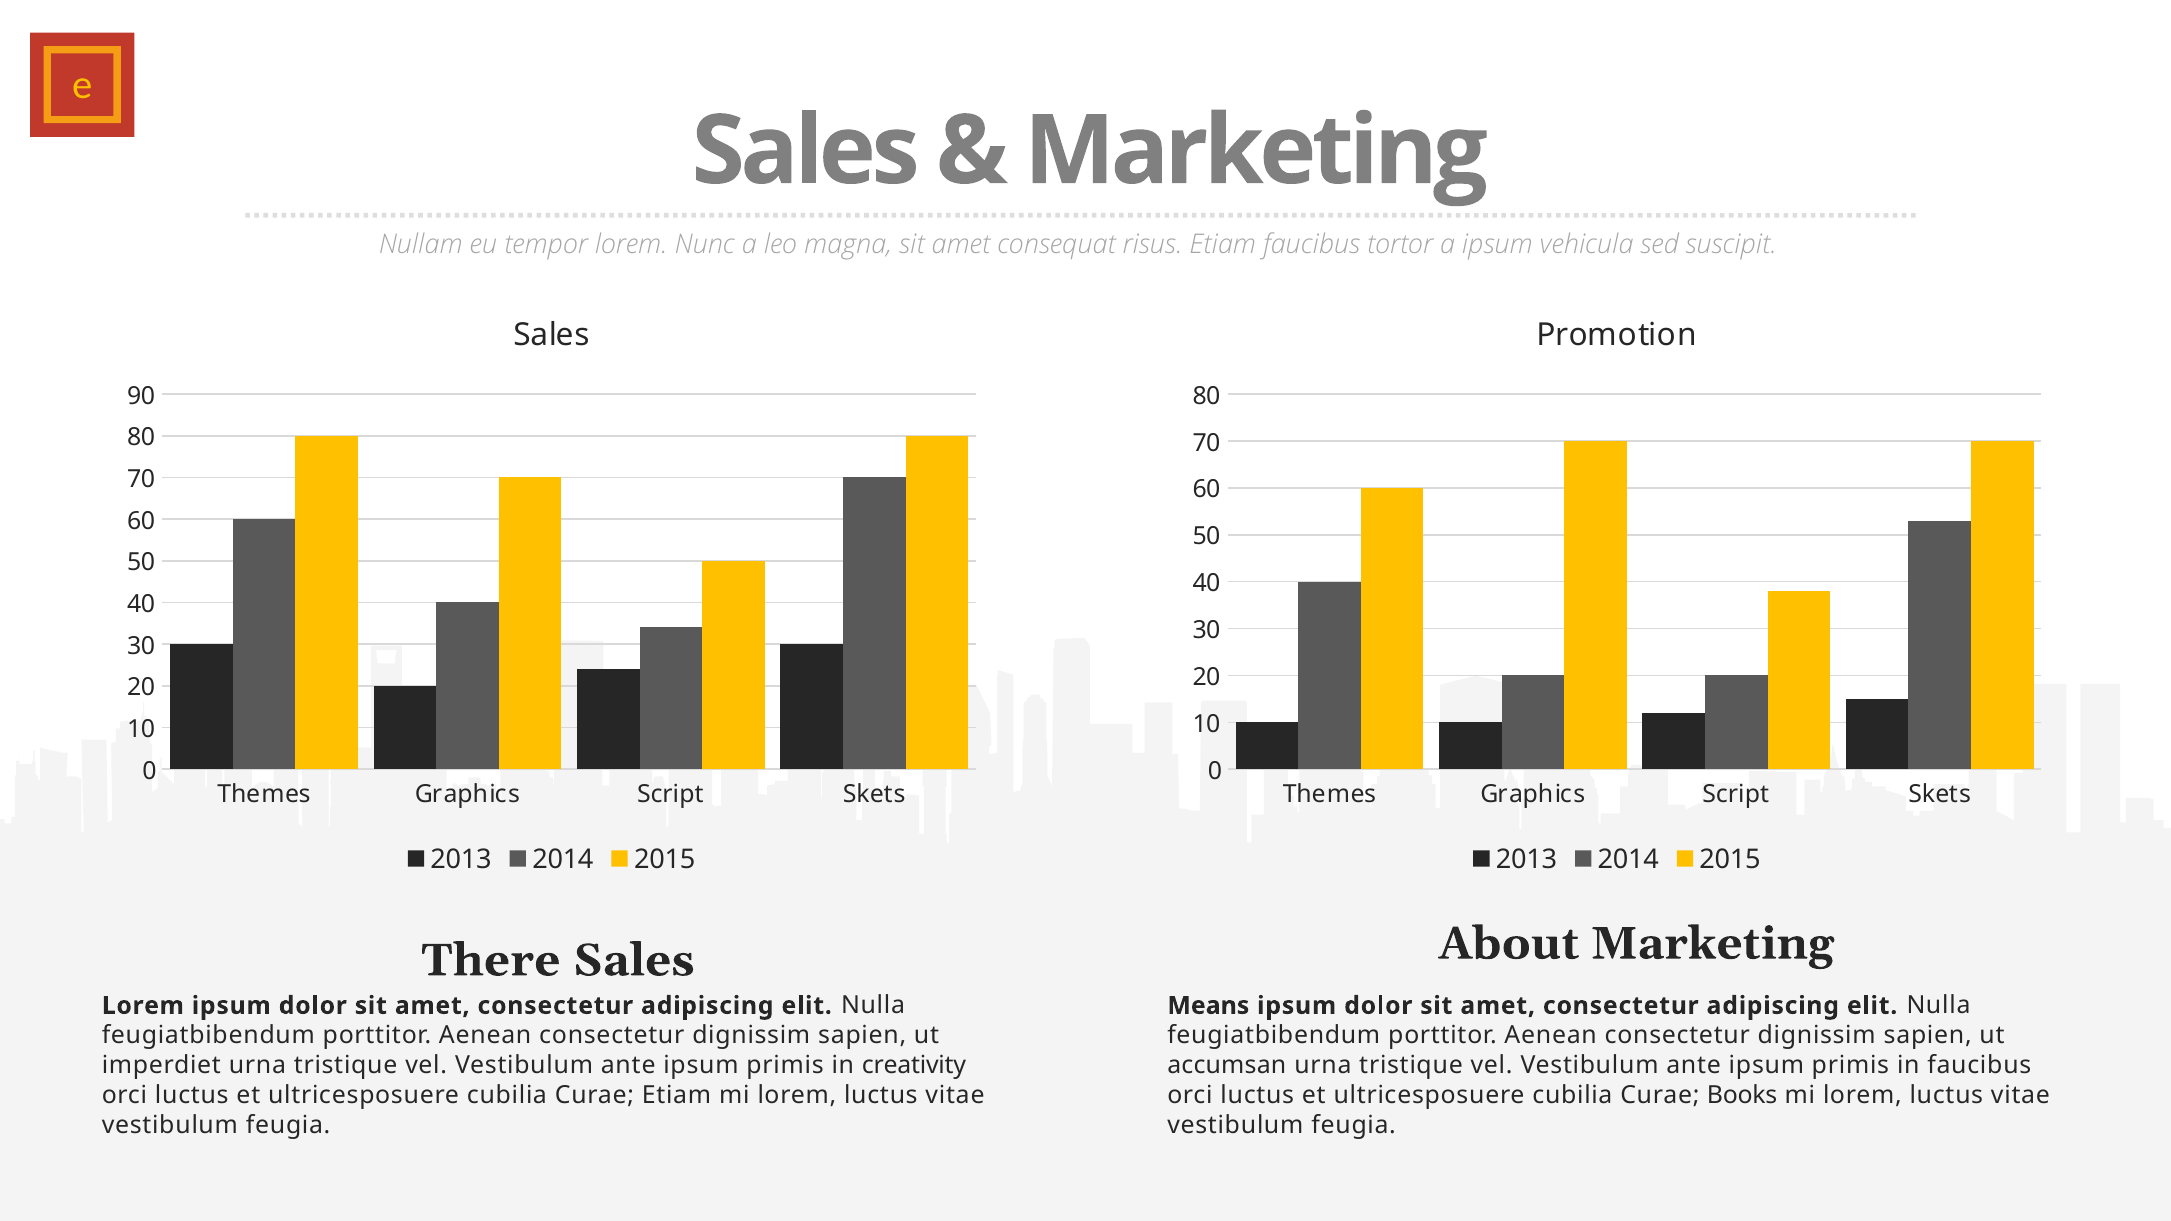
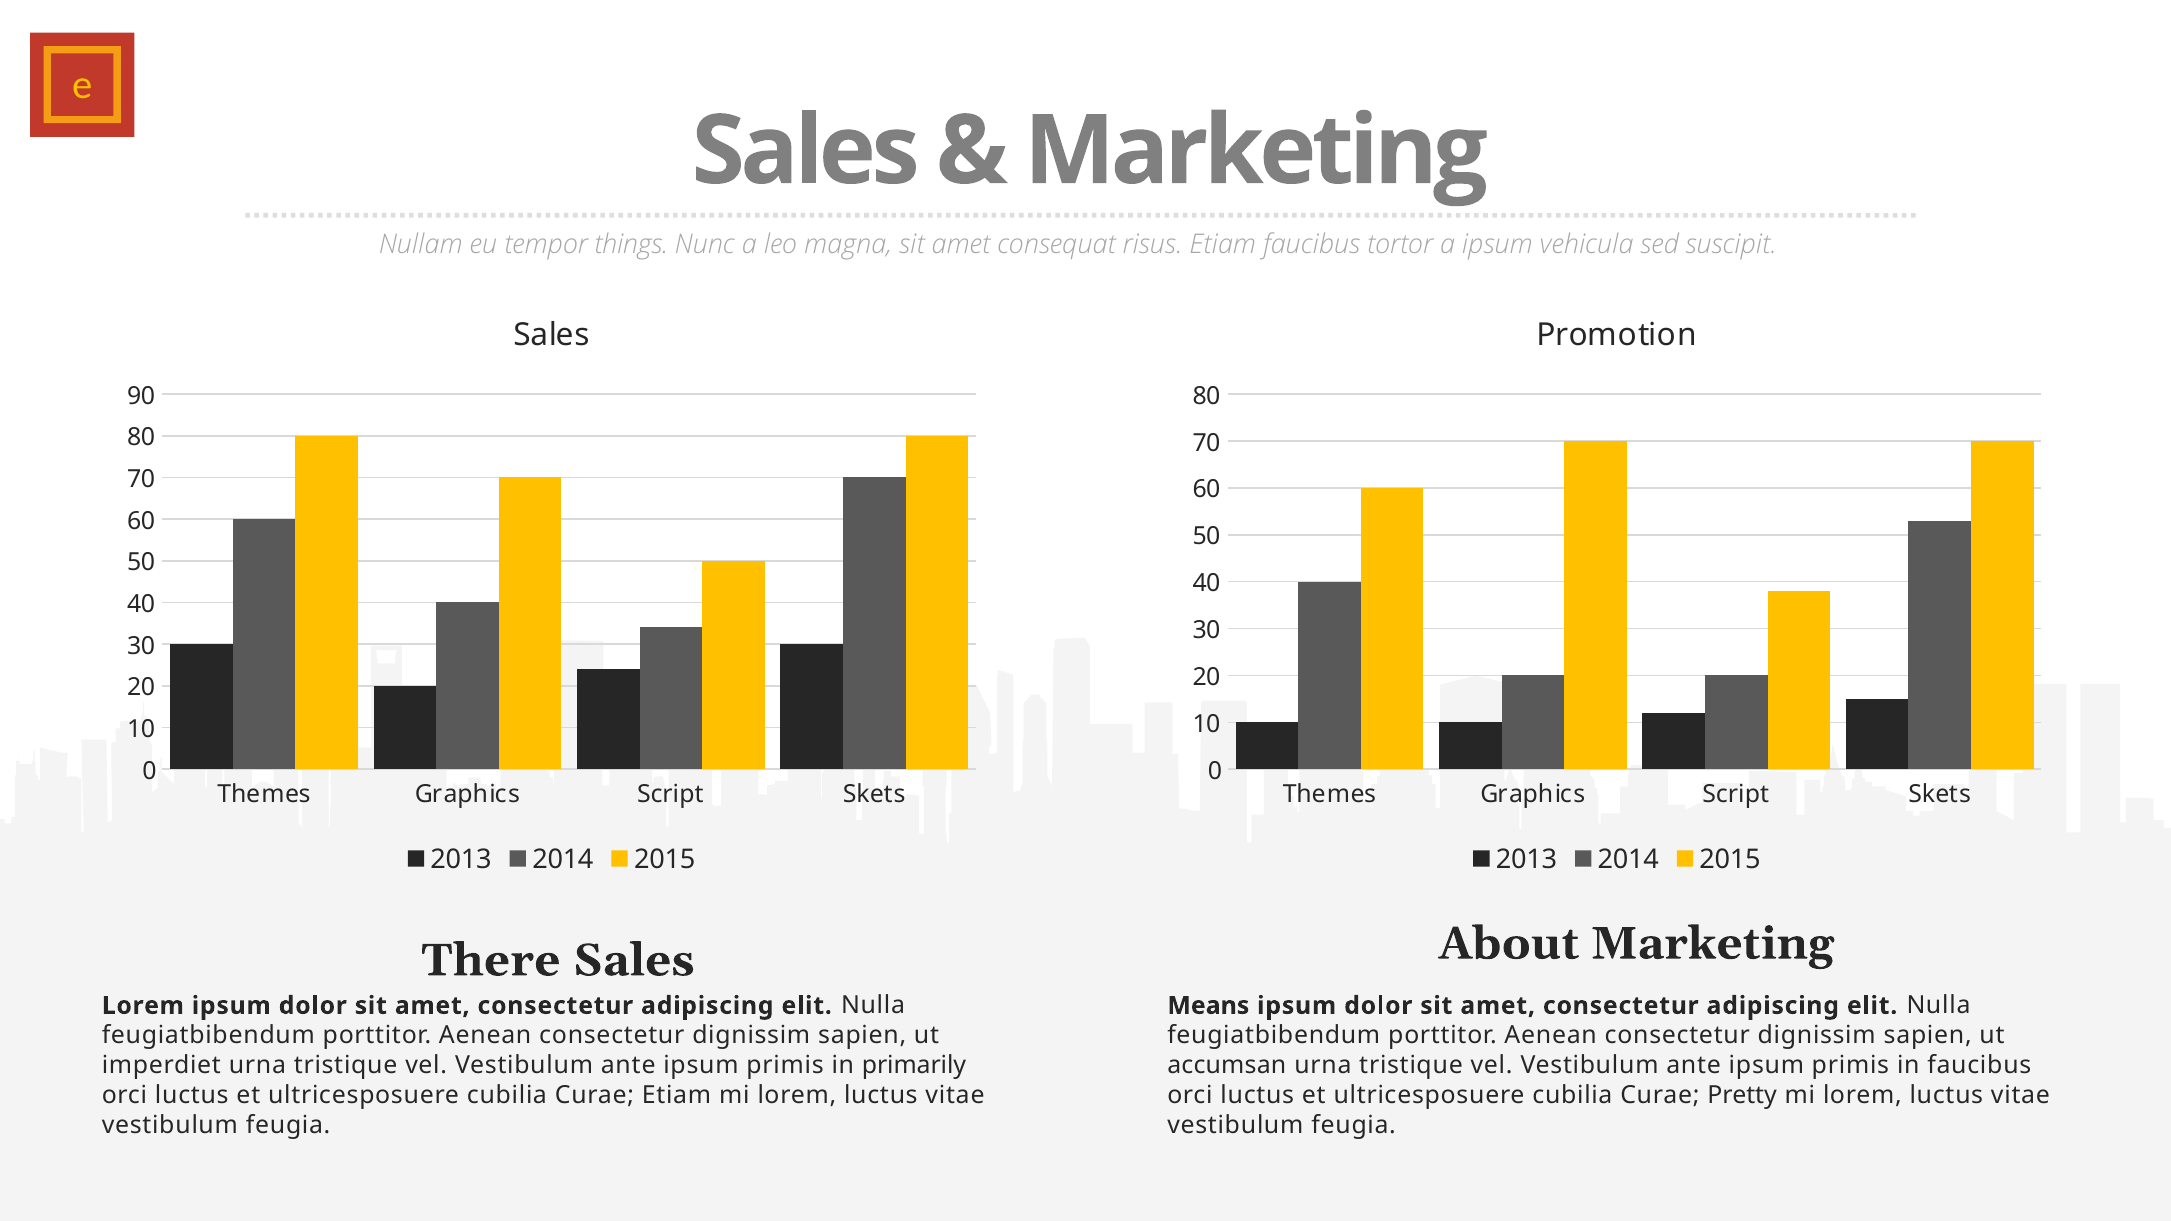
tempor lorem: lorem -> things
creativity: creativity -> primarily
Books: Books -> Pretty
